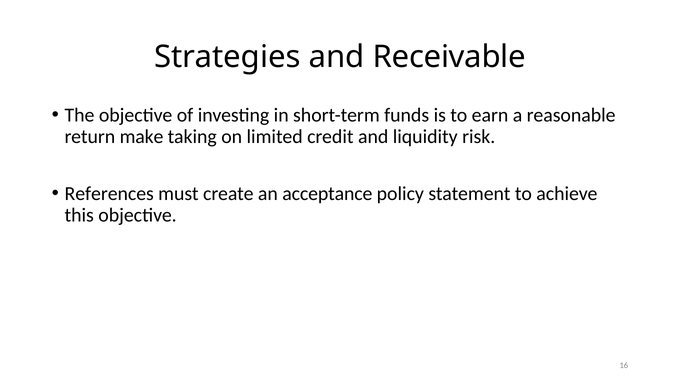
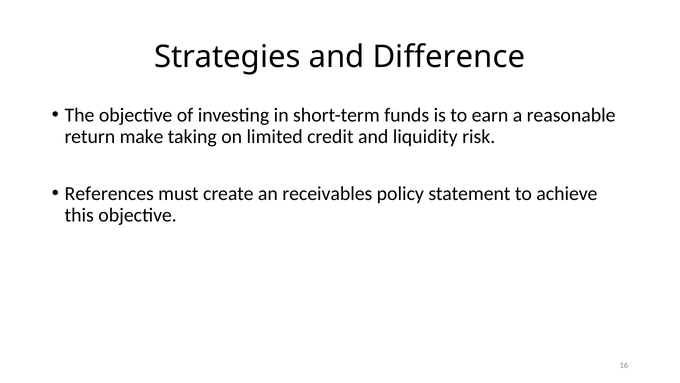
Receivable: Receivable -> Difference
acceptance: acceptance -> receivables
